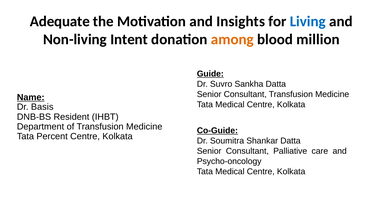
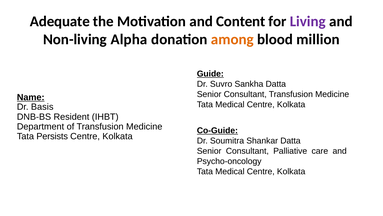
Insights: Insights -> Content
Living colour: blue -> purple
Intent: Intent -> Alpha
Percent: Percent -> Persists
